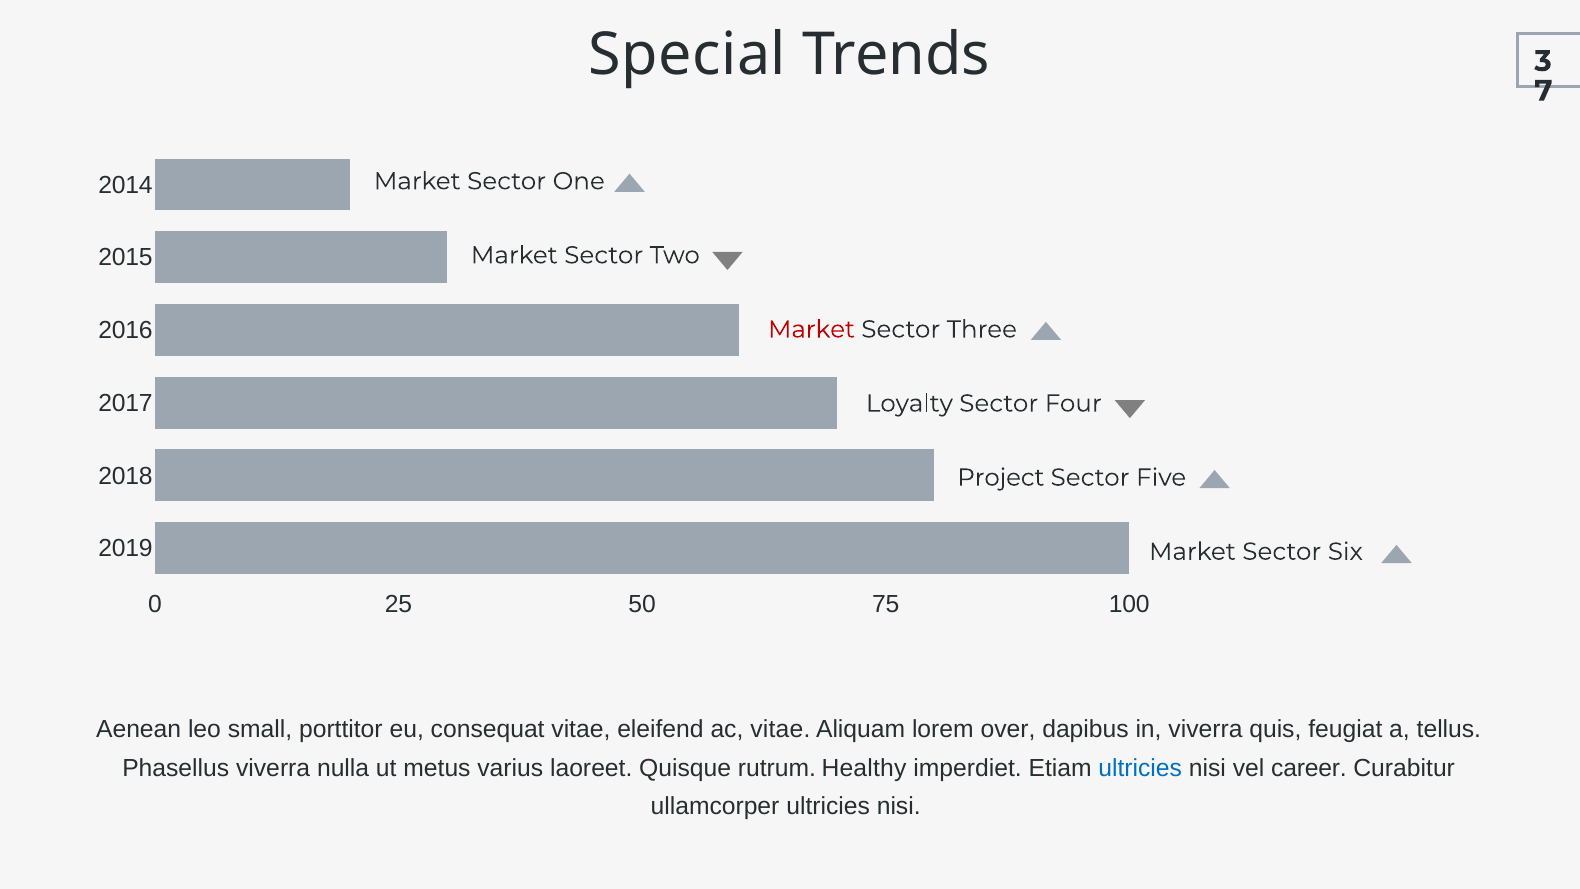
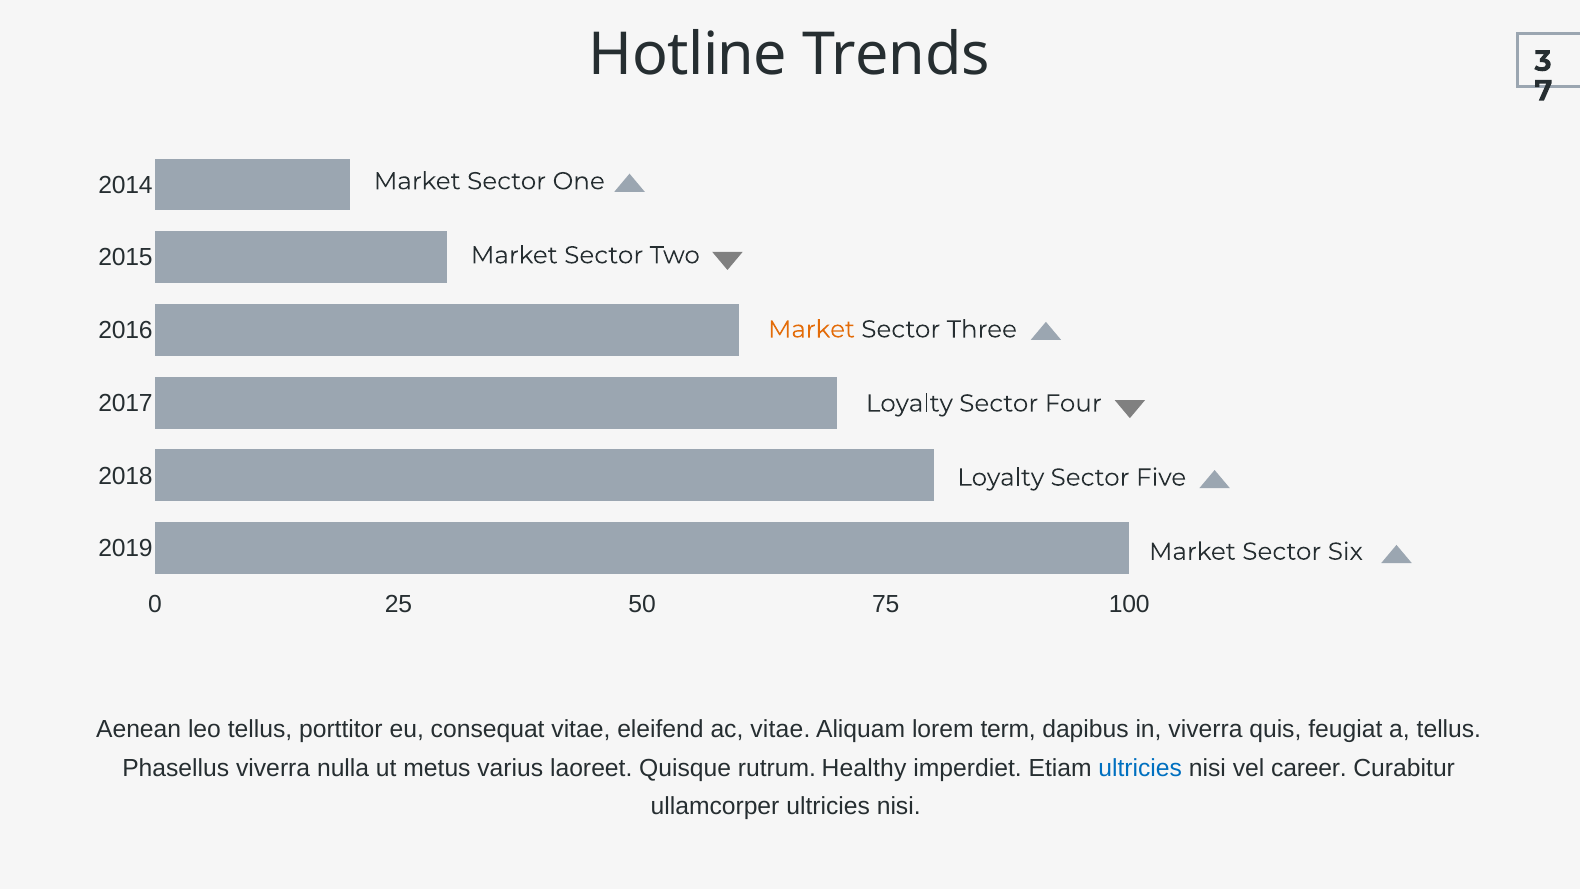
Special: Special -> Hotline
Market at (811, 329) colour: red -> orange
Project at (1001, 477): Project -> Loyalty
leo small: small -> tellus
over: over -> term
